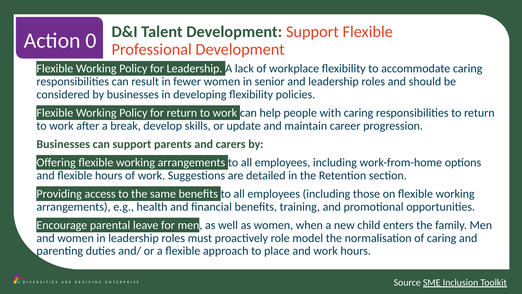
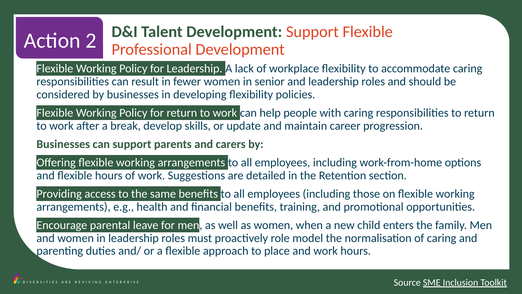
0: 0 -> 2
